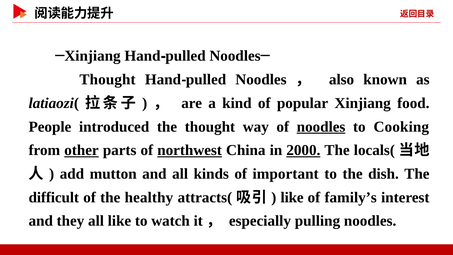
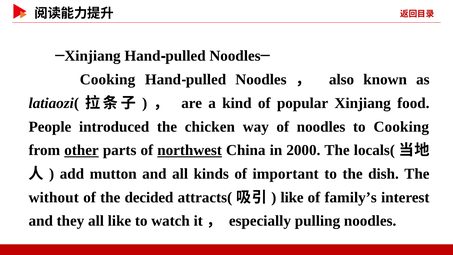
Thought at (108, 79): Thought -> Cooking
the thought: thought -> chicken
noodles at (321, 127) underline: present -> none
2000 underline: present -> none
difficult: difficult -> without
healthy: healthy -> decided
